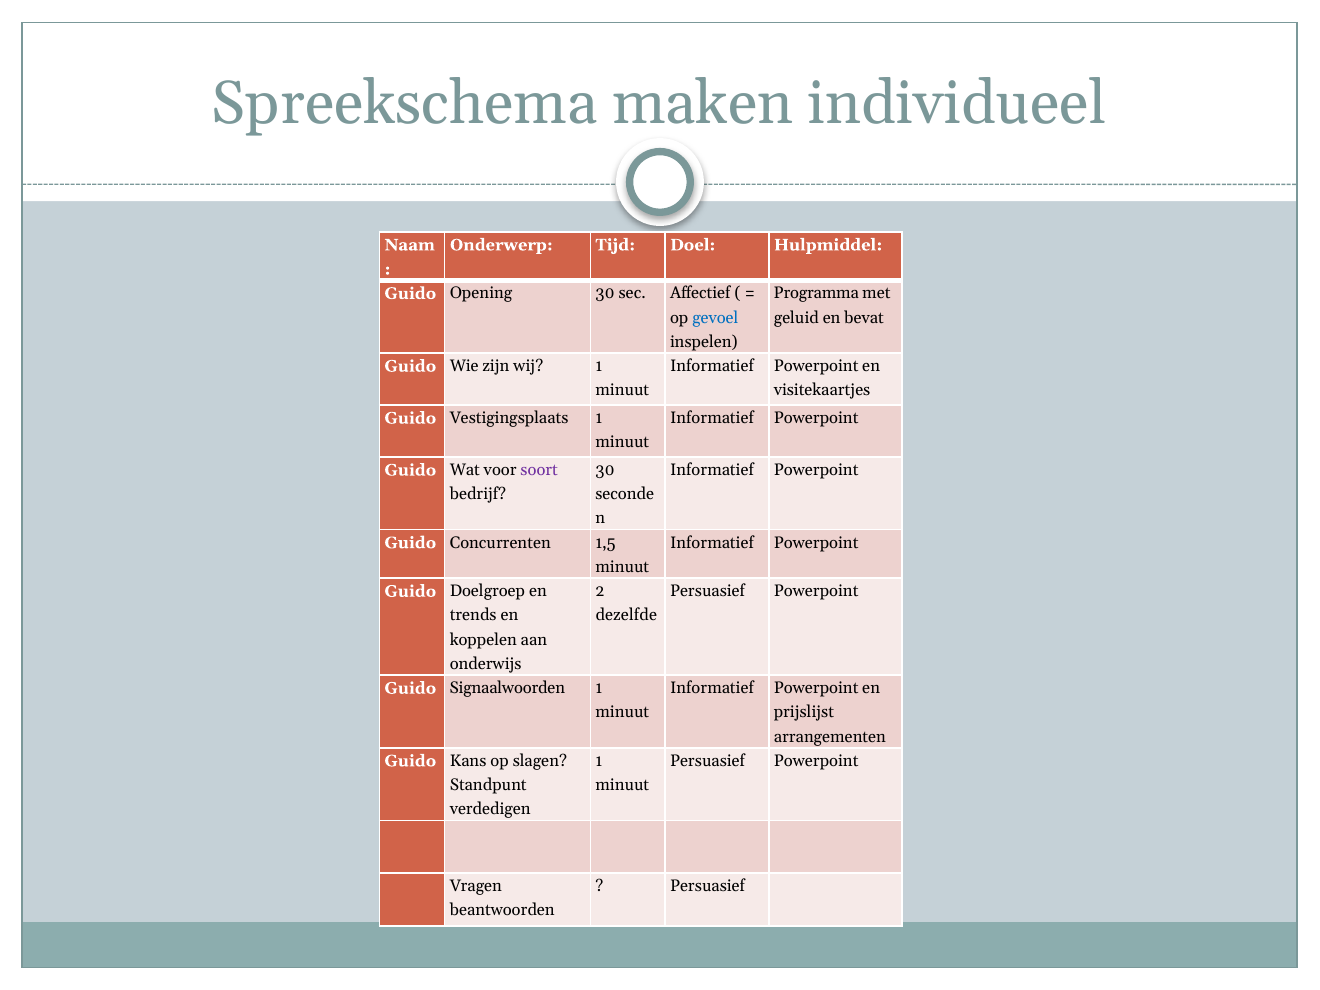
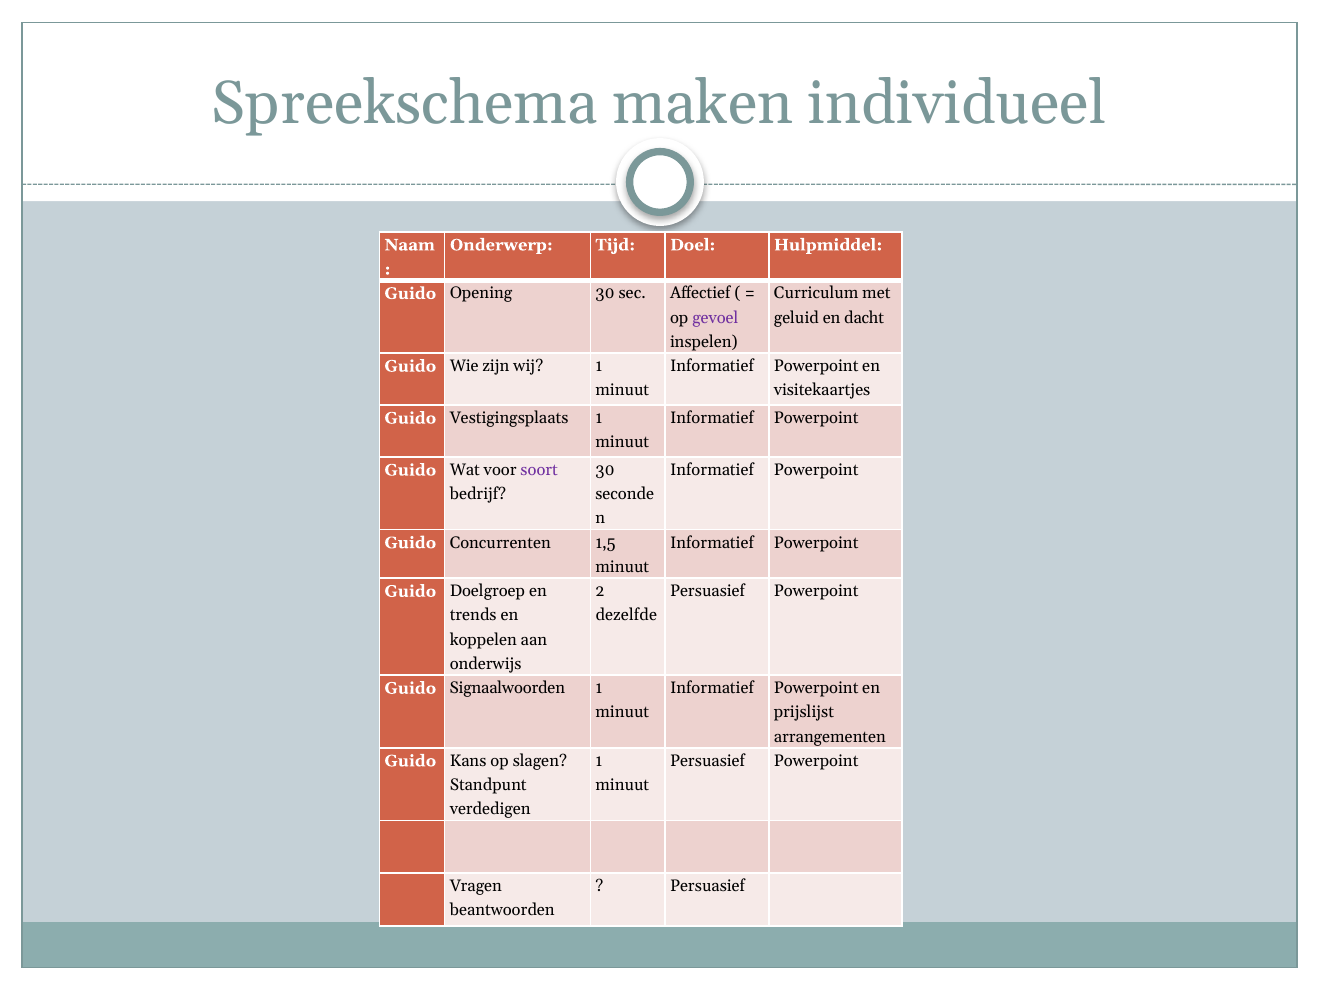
Programma: Programma -> Curriculum
gevoel colour: blue -> purple
bevat: bevat -> dacht
